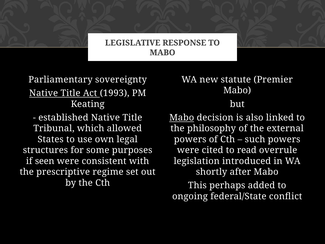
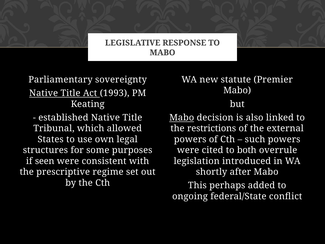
philosophy: philosophy -> restrictions
read: read -> both
